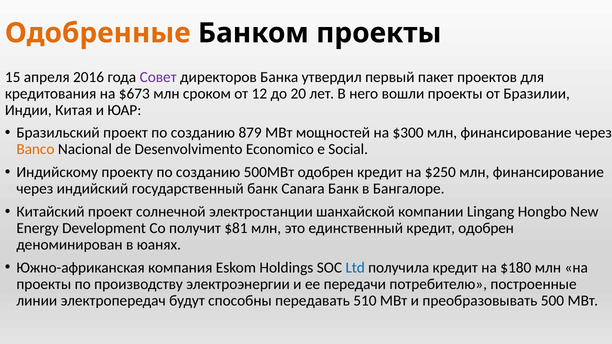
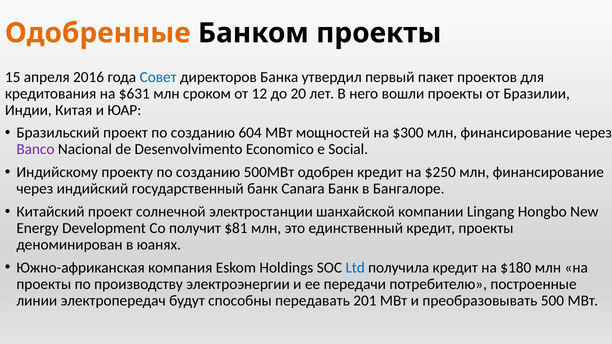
Совет colour: purple -> blue
$673: $673 -> $631
879: 879 -> 604
Banco colour: orange -> purple
кредит одобрен: одобрен -> проекты
510: 510 -> 201
